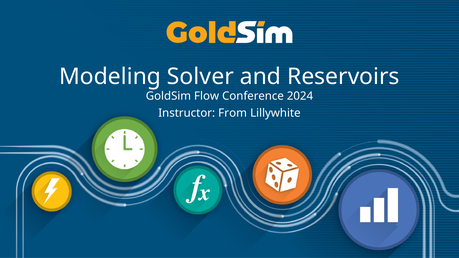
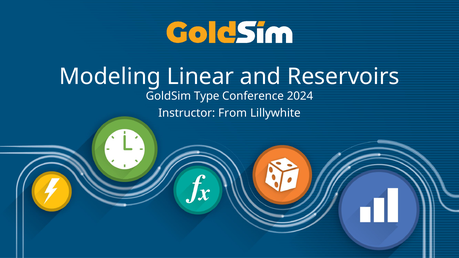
Solver: Solver -> Linear
Flow: Flow -> Type
